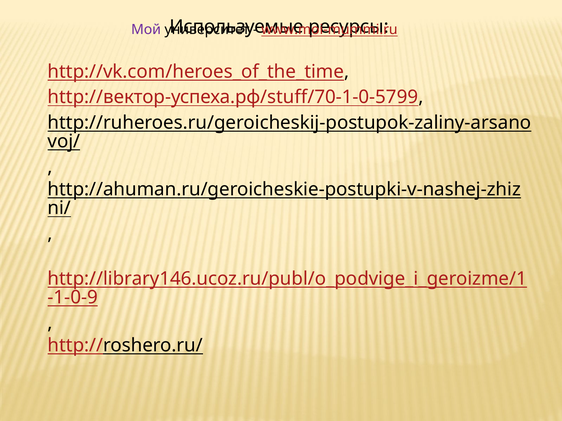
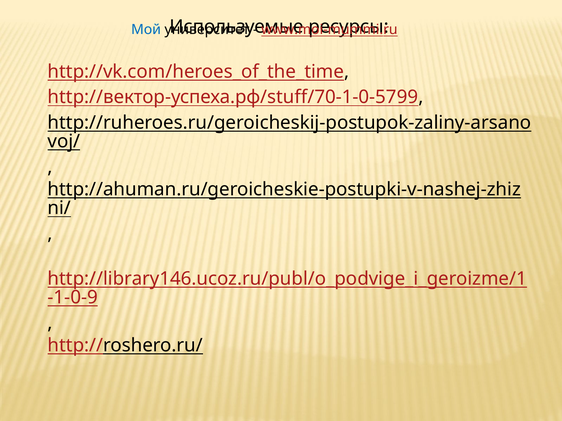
Мой colour: purple -> blue
